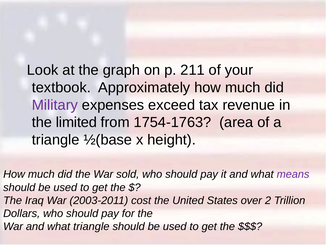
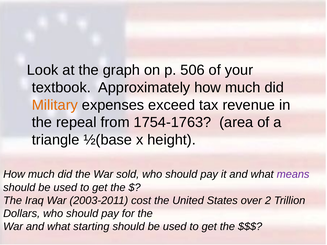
211: 211 -> 506
Military colour: purple -> orange
limited: limited -> repeal
what triangle: triangle -> starting
